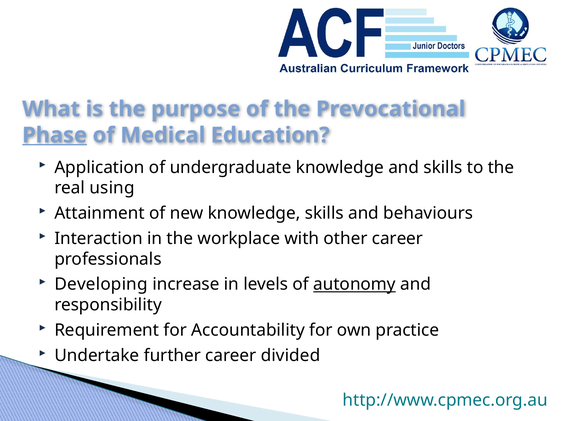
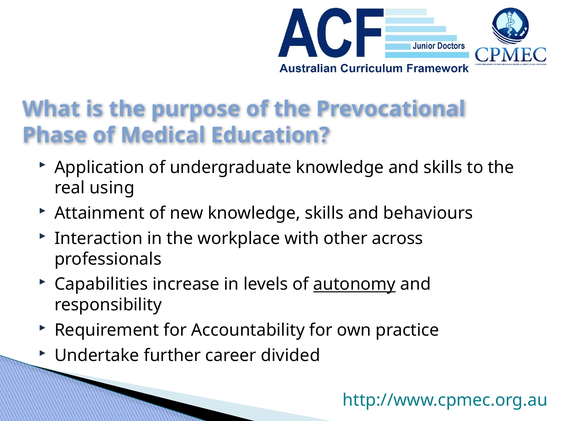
Phase underline: present -> none
other career: career -> across
Developing: Developing -> Capabilities
